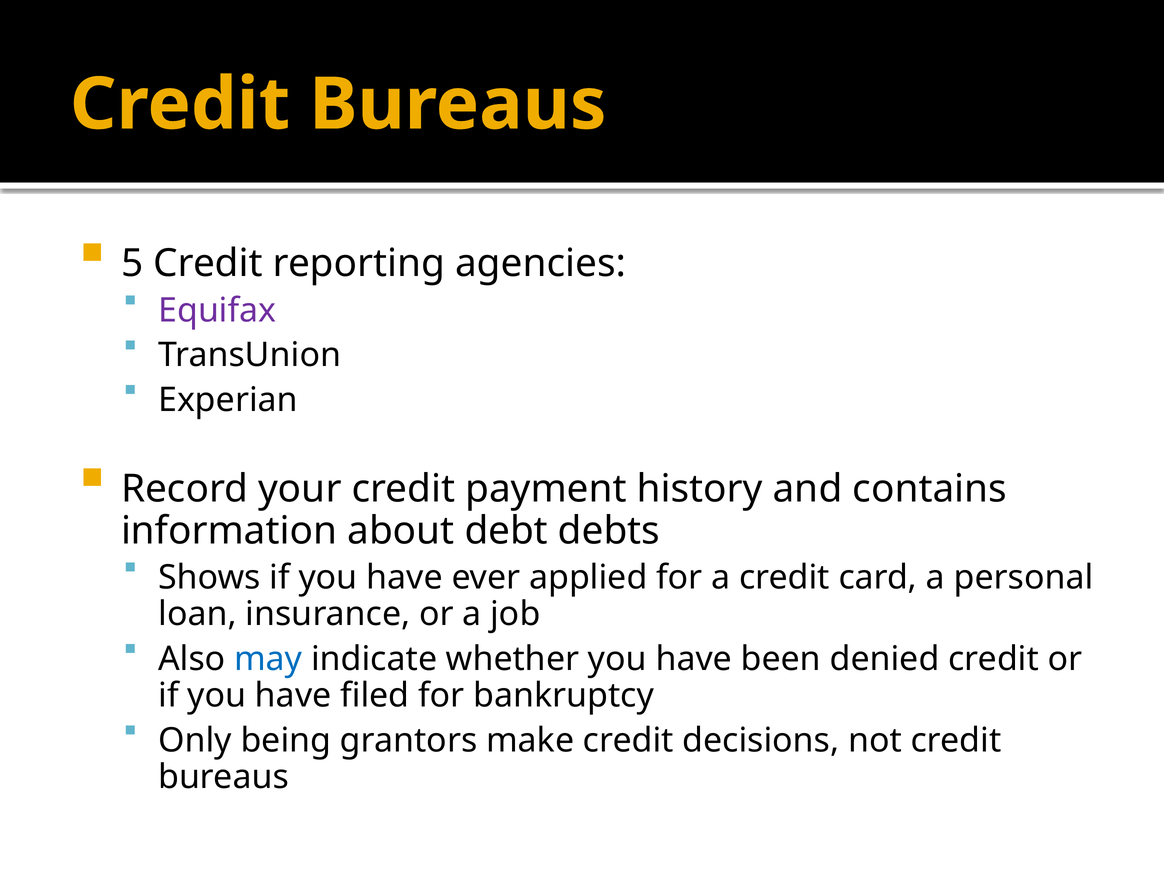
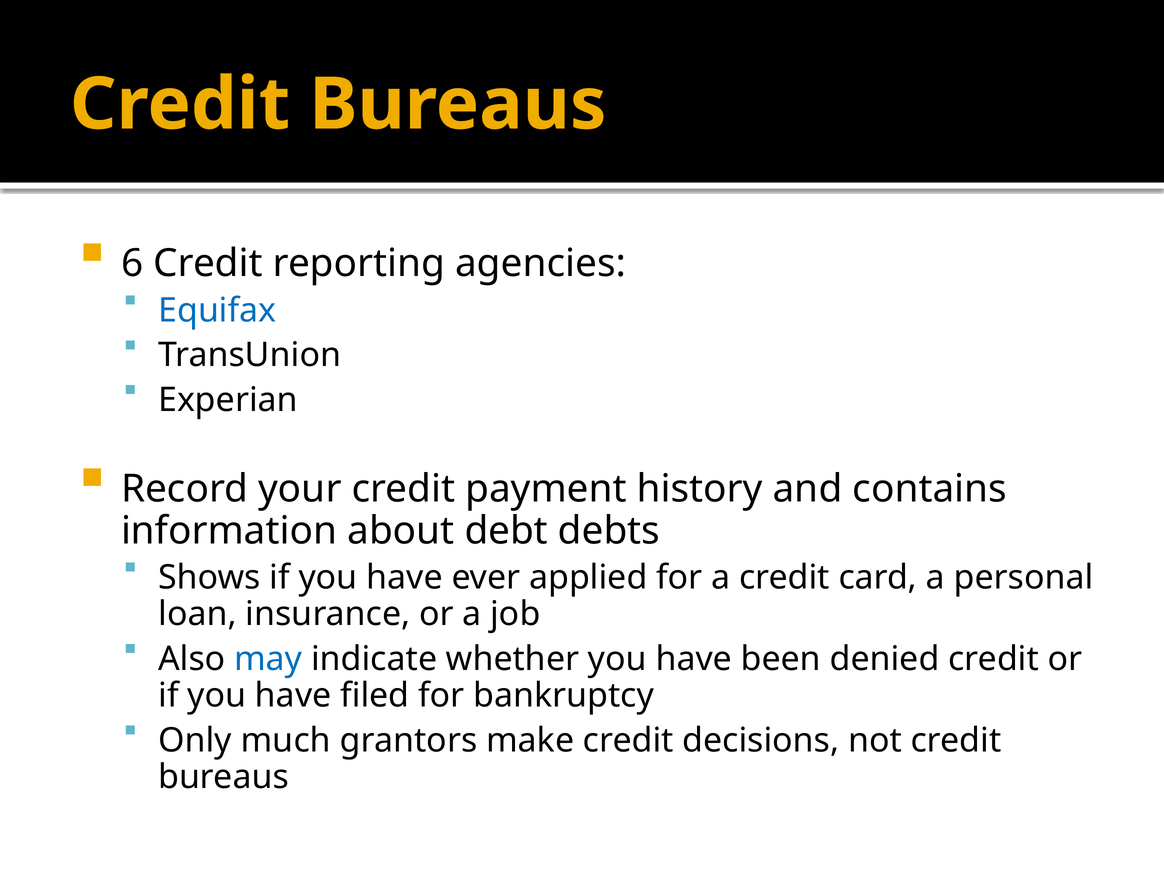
5: 5 -> 6
Equifax colour: purple -> blue
being: being -> much
